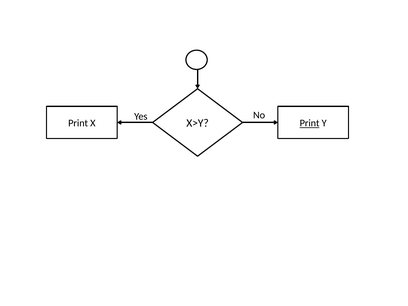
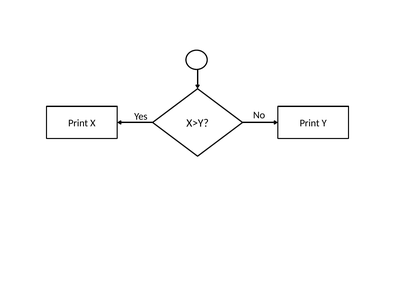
Print at (310, 123) underline: present -> none
